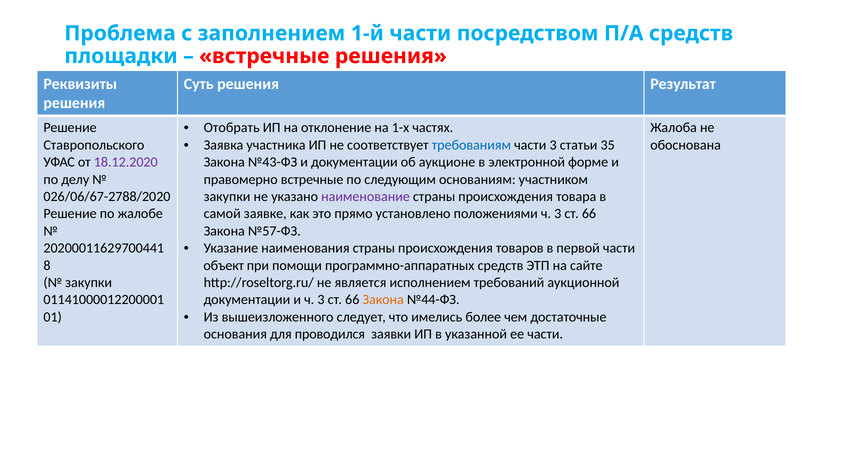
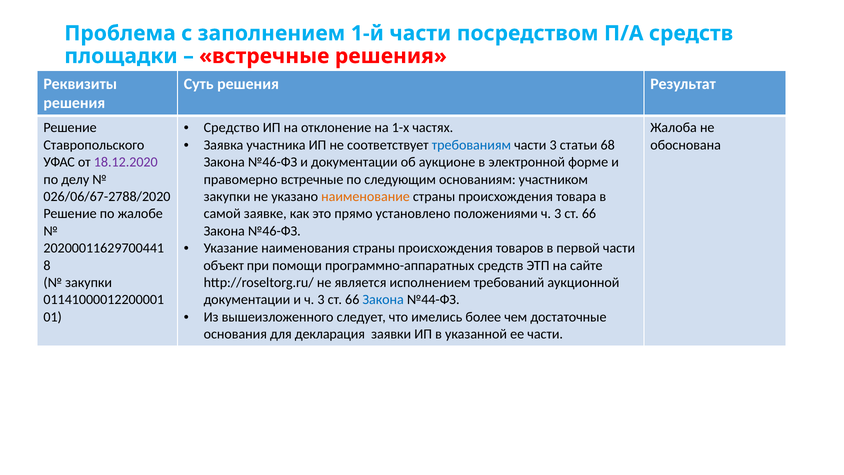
Отобрать: Отобрать -> Средство
35: 35 -> 68
№43-ФЗ at (273, 162): №43-ФЗ -> №46-ФЗ
наименование colour: purple -> orange
№57-ФЗ at (274, 231): №57-ФЗ -> №46-ФЗ
Закона at (383, 300) colour: orange -> blue
проводился: проводился -> декларация
